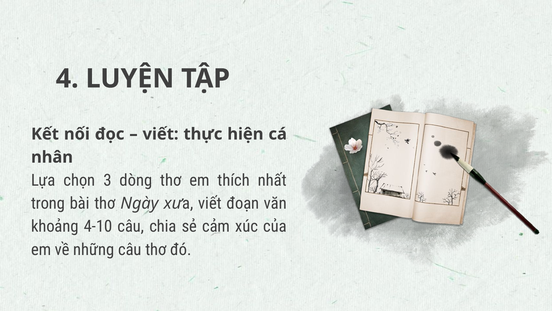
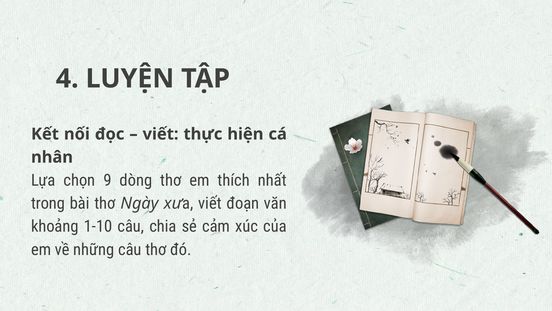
3: 3 -> 9
4-10: 4-10 -> 1-10
